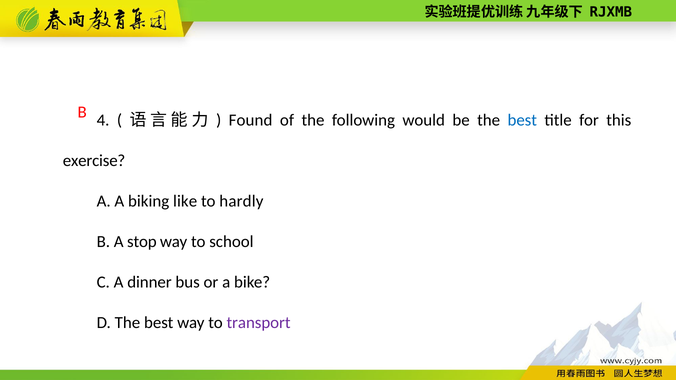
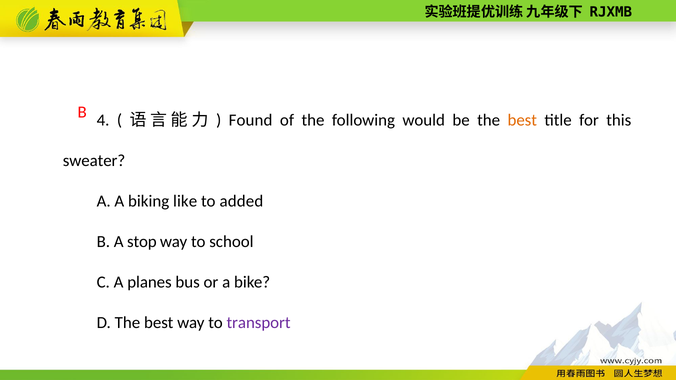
best at (522, 120) colour: blue -> orange
exercise: exercise -> sweater
hardly: hardly -> added
dinner: dinner -> planes
